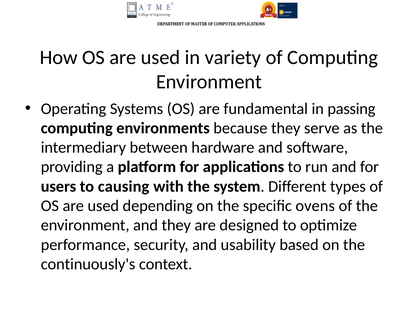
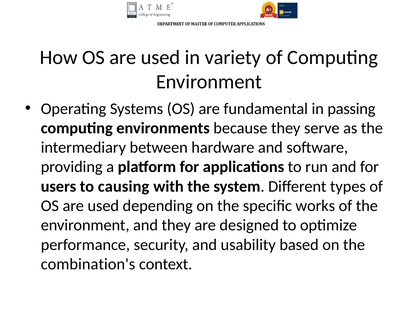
ovens: ovens -> works
continuously's: continuously's -> combination's
